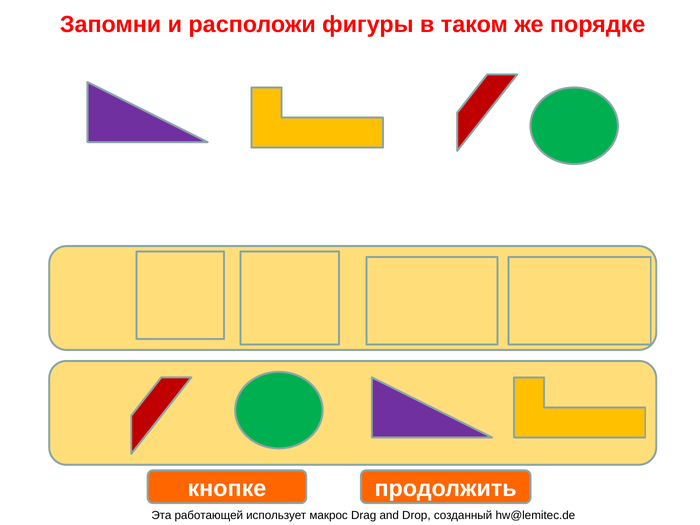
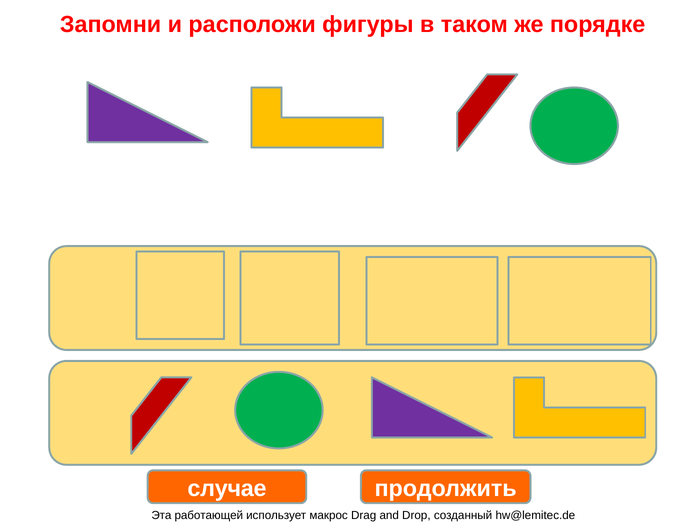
кнопке: кнопке -> случае
